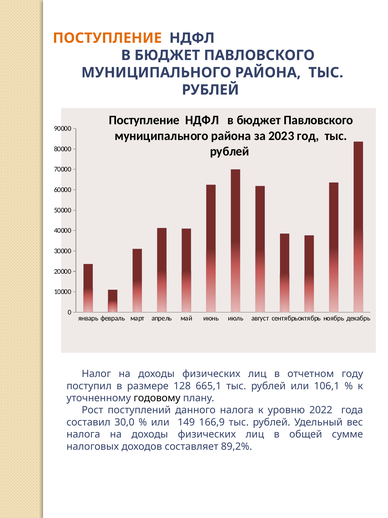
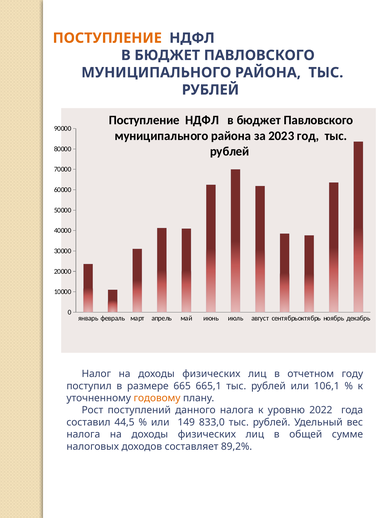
128: 128 -> 665
годовому colour: black -> orange
30,0: 30,0 -> 44,5
166,9: 166,9 -> 833,0
